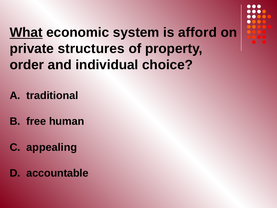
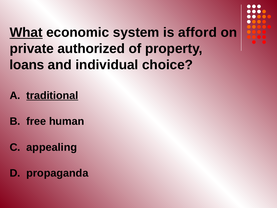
structures: structures -> authorized
order: order -> loans
traditional underline: none -> present
accountable: accountable -> propaganda
